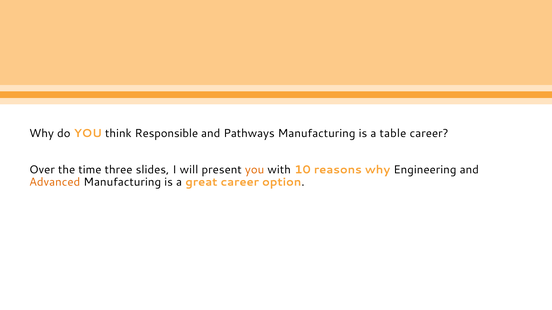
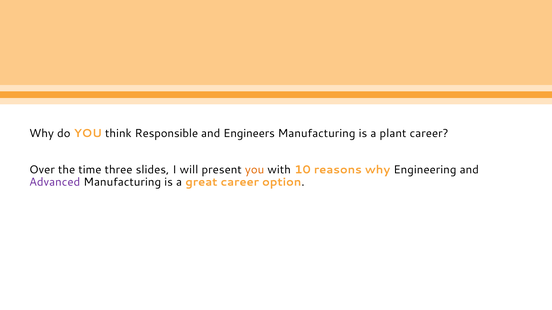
Pathways: Pathways -> Engineers
table: table -> plant
Advanced colour: orange -> purple
